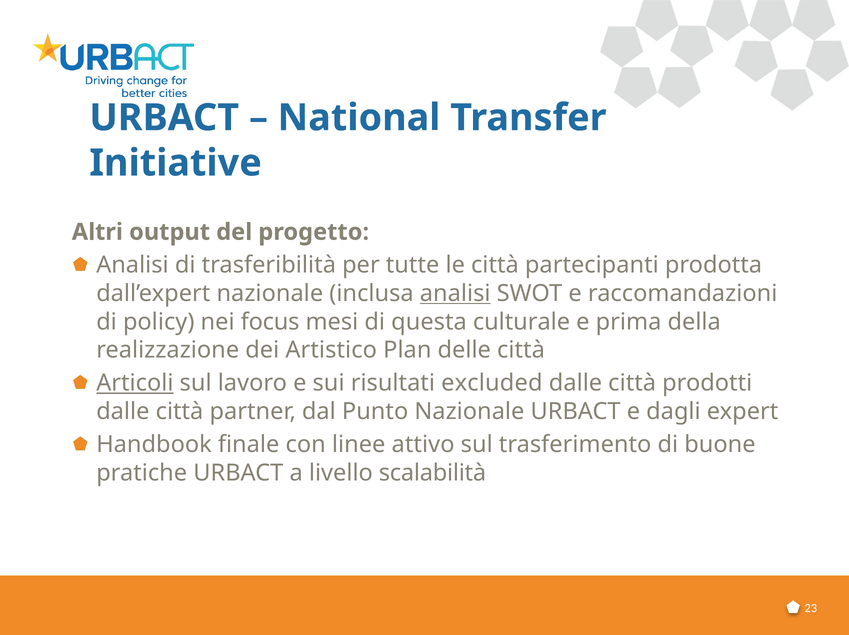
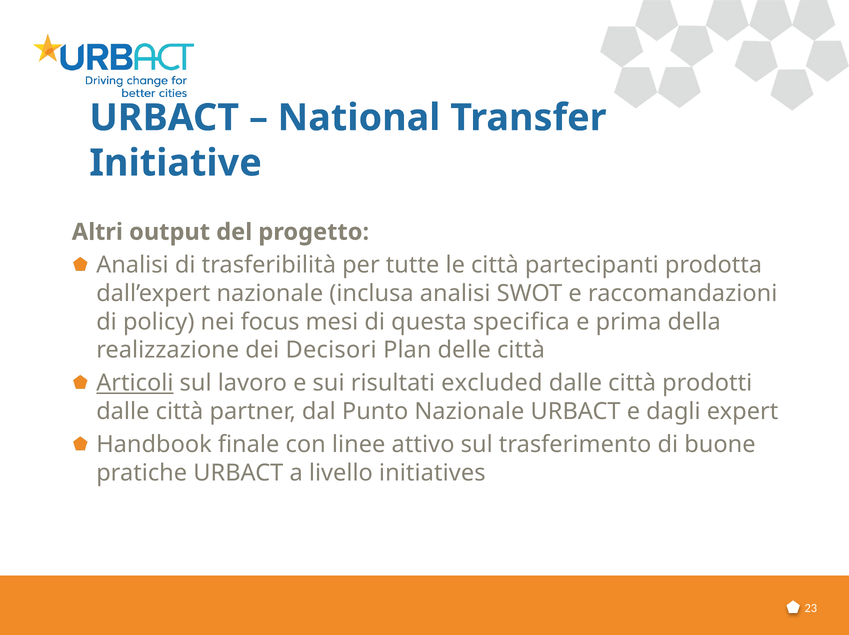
analisi at (455, 293) underline: present -> none
culturale: culturale -> specifica
Artistico: Artistico -> Decisori
scalabilità: scalabilità -> initiatives
